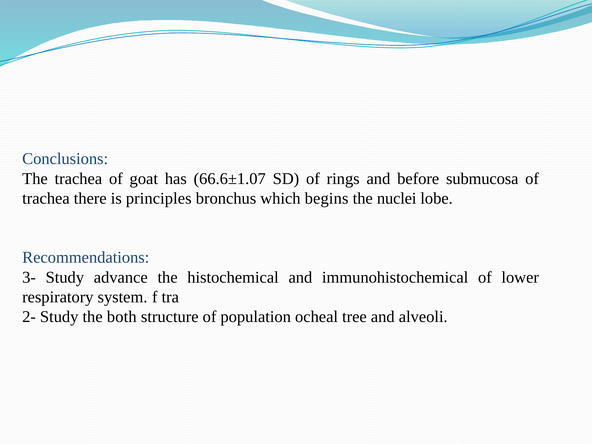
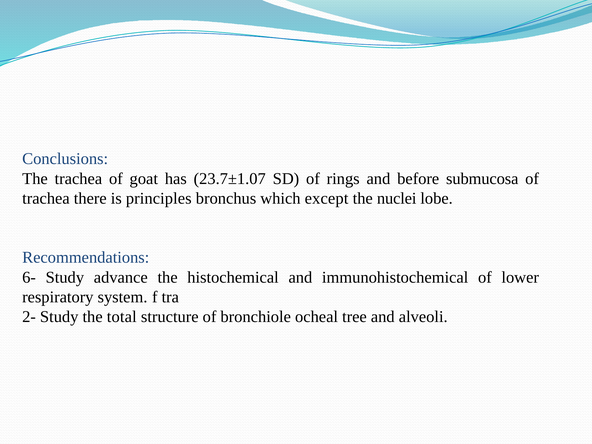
66.6±1.07: 66.6±1.07 -> 23.7±1.07
begins: begins -> except
3-: 3- -> 6-
both: both -> total
population: population -> bronchiole
